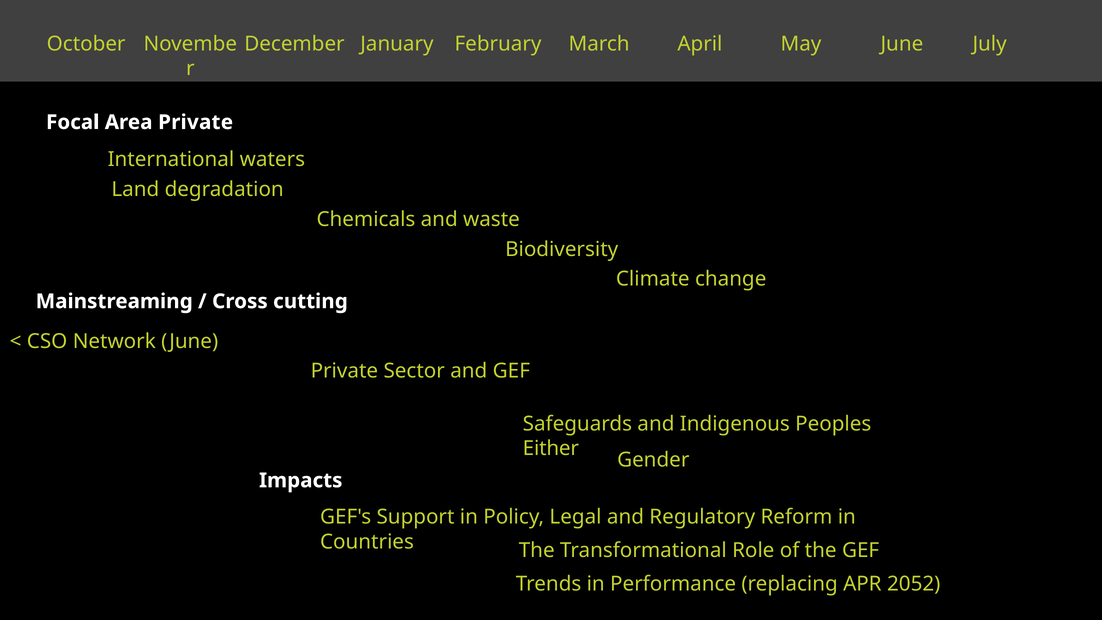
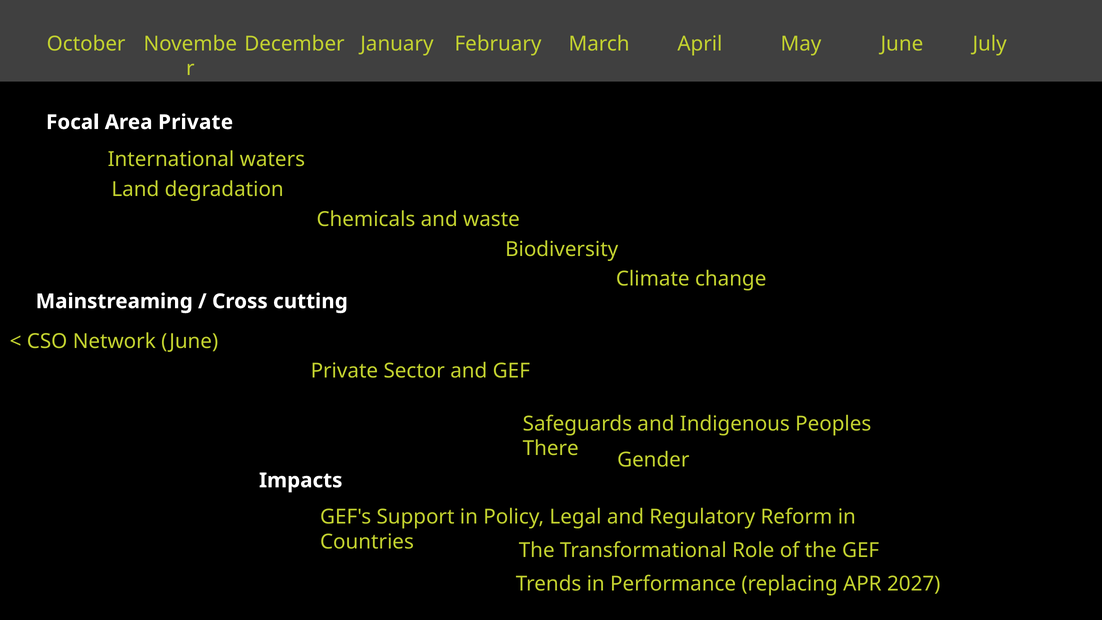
Either: Either -> There
2052: 2052 -> 2027
